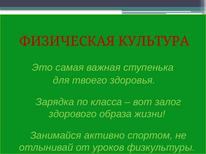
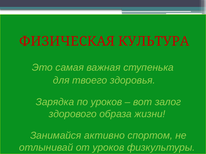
по класса: класса -> уроков
